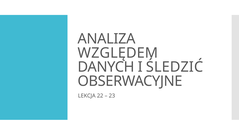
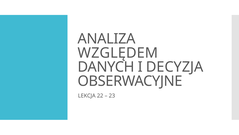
ŚLEDZIĆ: ŚLEDZIĆ -> DECYZJA
